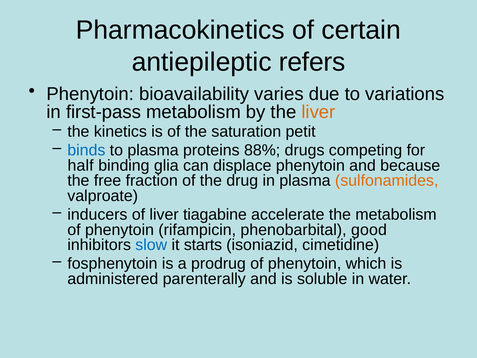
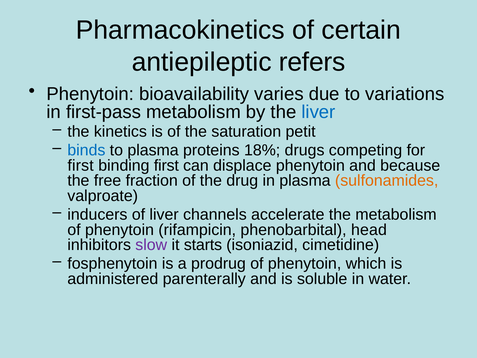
liver at (318, 112) colour: orange -> blue
88%: 88% -> 18%
half at (81, 165): half -> first
binding glia: glia -> first
tiagabine: tiagabine -> channels
good: good -> head
slow colour: blue -> purple
